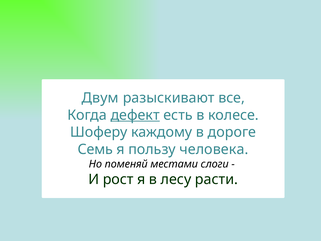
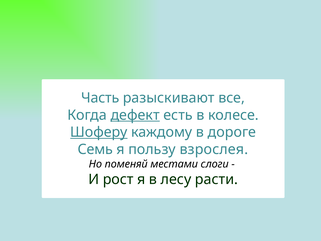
Двум: Двум -> Часть
Шоферу underline: none -> present
человека: человека -> взрослея
